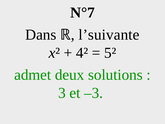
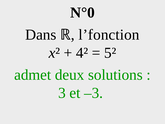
N°7: N°7 -> N°0
l’suivante: l’suivante -> l’fonction
